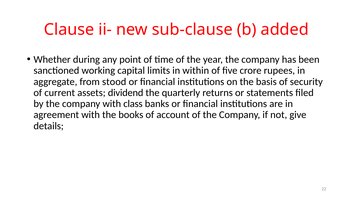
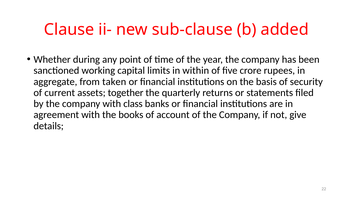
stood: stood -> taken
dividend: dividend -> together
